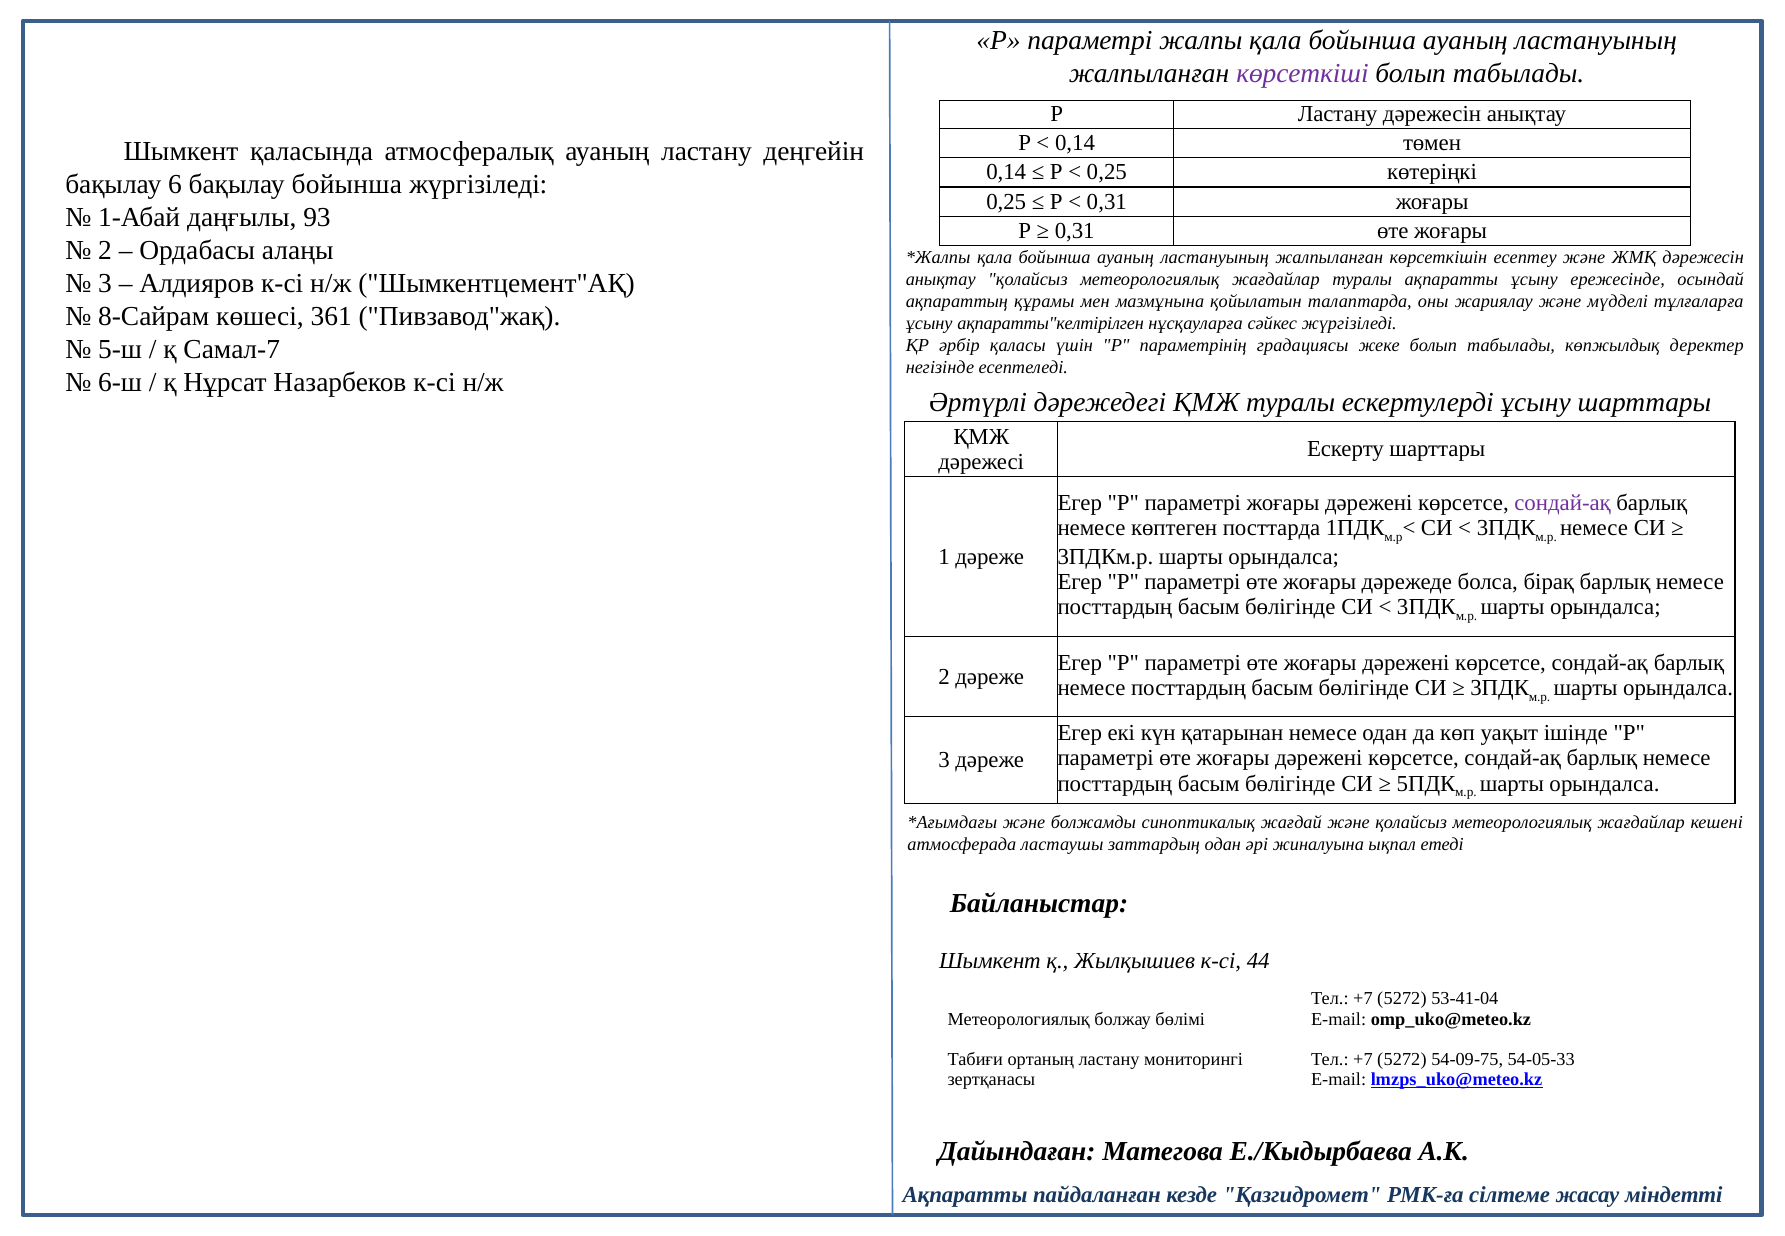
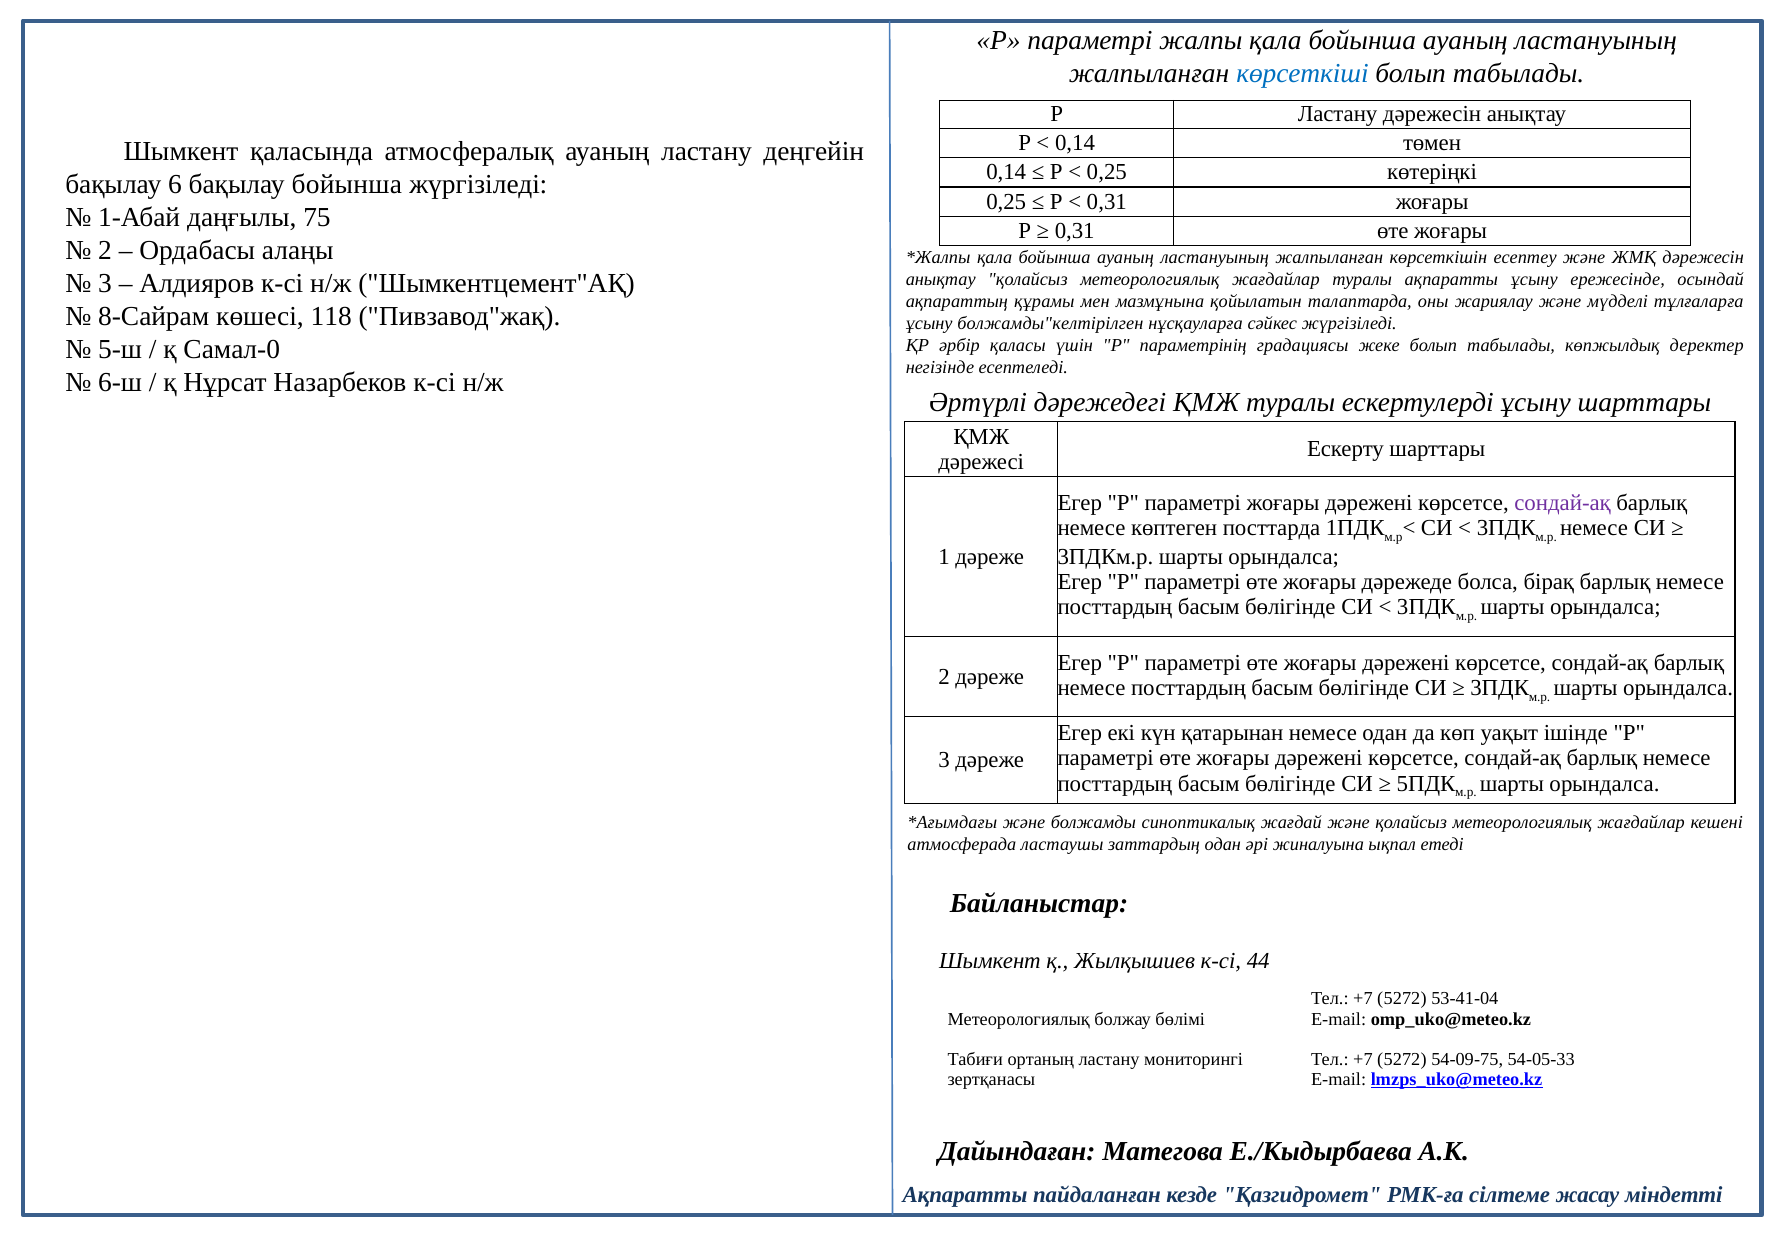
көрсеткіші colour: purple -> blue
93: 93 -> 75
361: 361 -> 118
ақпаратты"келтірілген: ақпаратты"келтірілген -> болжамды"келтірілген
Самал-7: Самал-7 -> Самал-0
